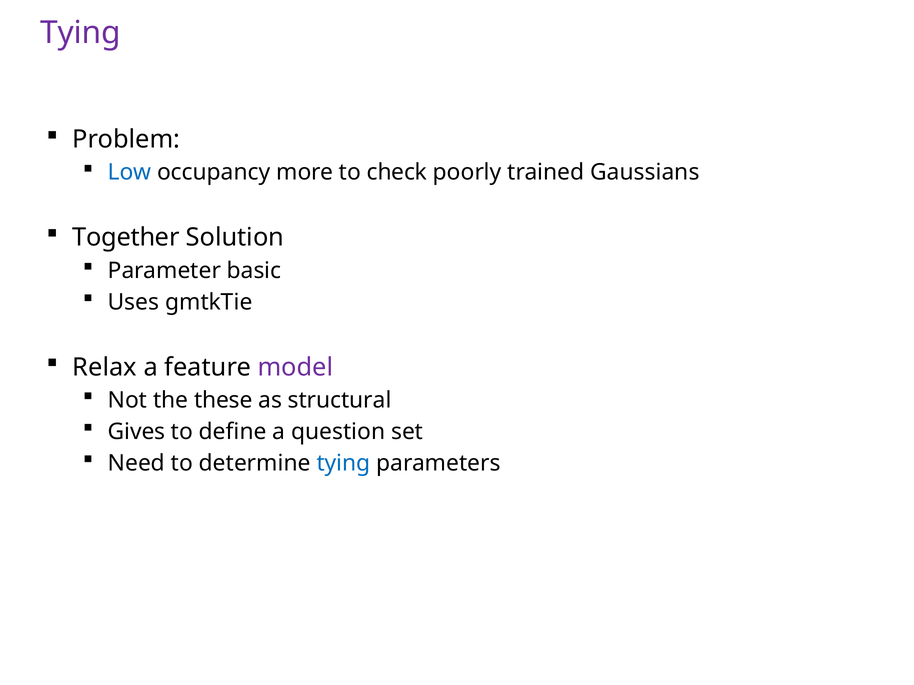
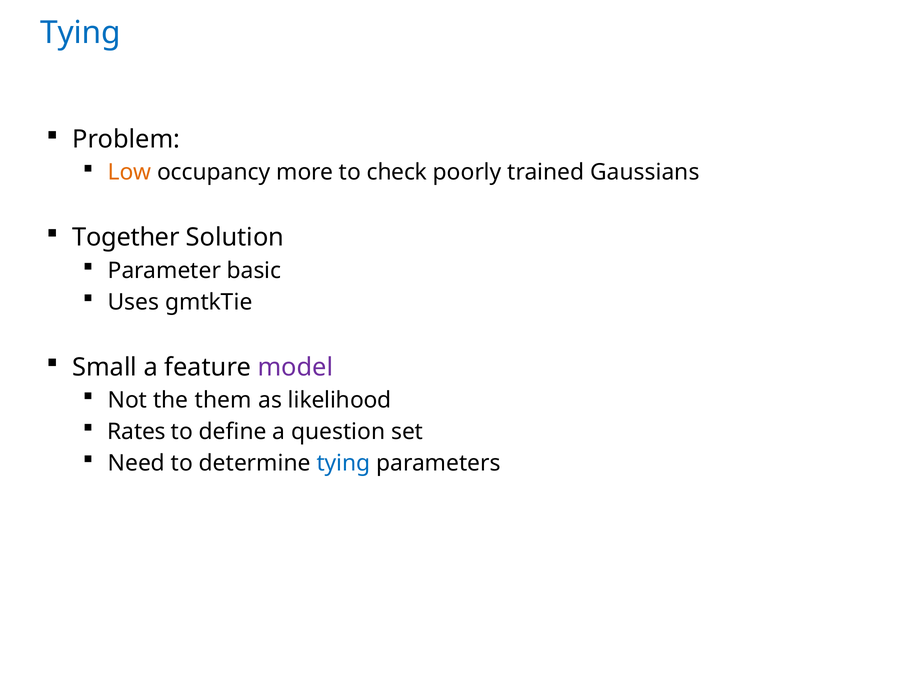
Tying at (81, 33) colour: purple -> blue
Low colour: blue -> orange
Relax: Relax -> Small
these: these -> them
structural: structural -> likelihood
Gives: Gives -> Rates
